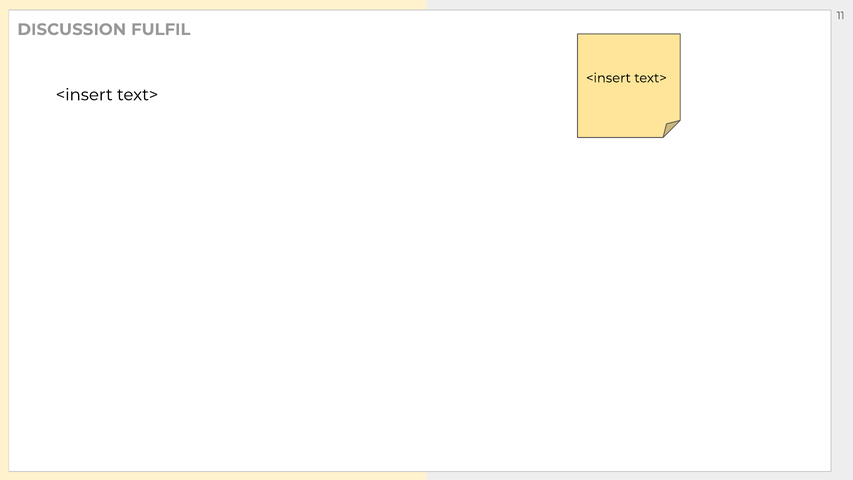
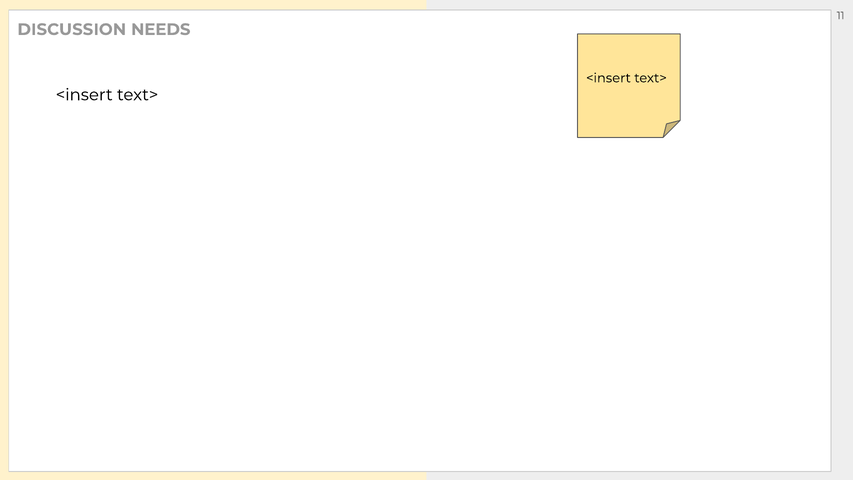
FULFIL: FULFIL -> NEEDS
